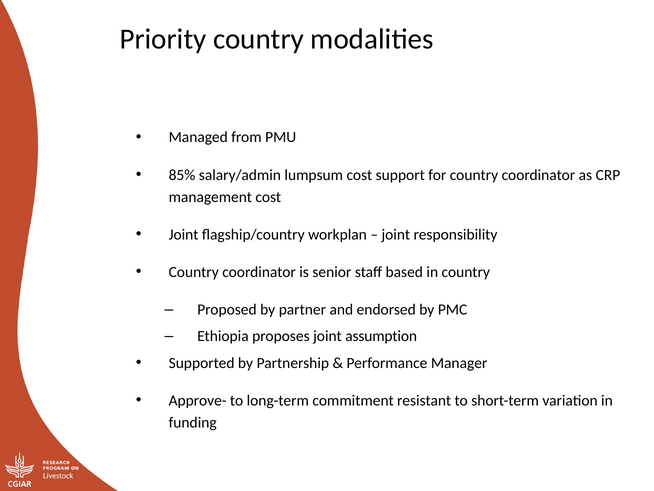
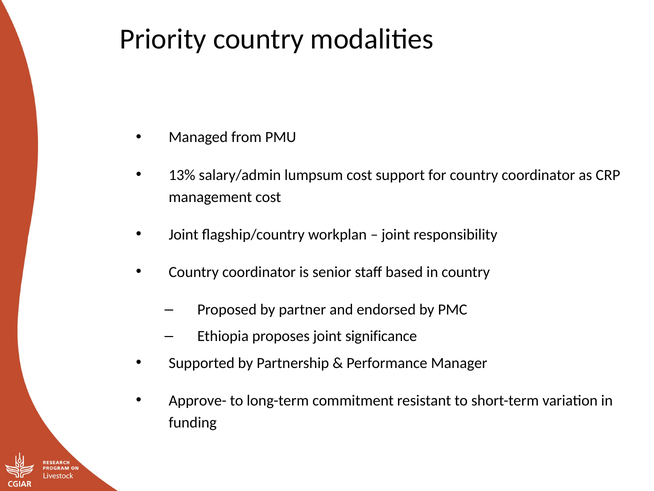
85%: 85% -> 13%
assumption: assumption -> significance
